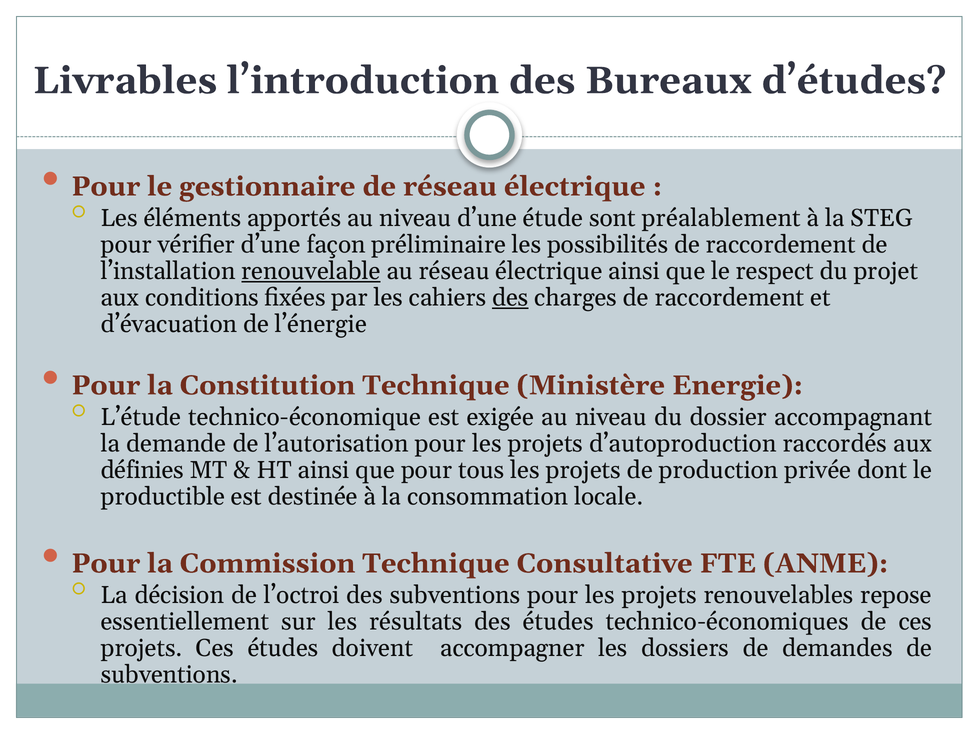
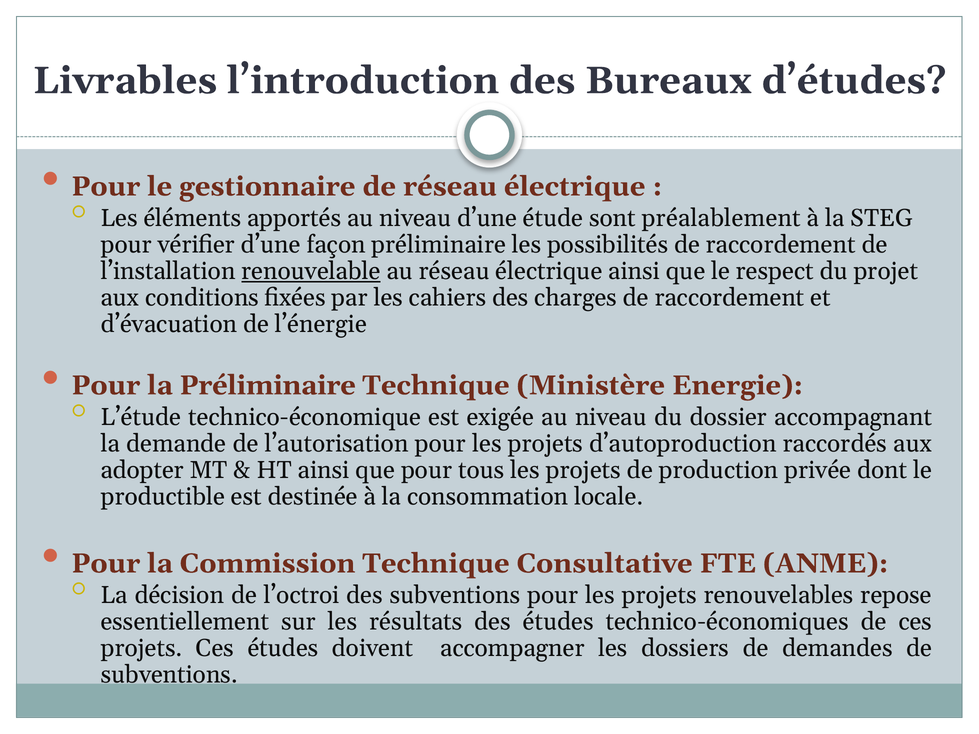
des at (510, 298) underline: present -> none
la Constitution: Constitution -> Préliminaire
définies: définies -> adopter
